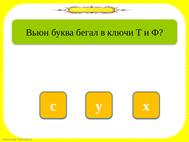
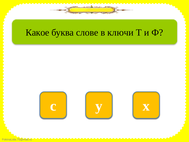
Вьюн: Вьюн -> Какое
бегал: бегал -> слове
